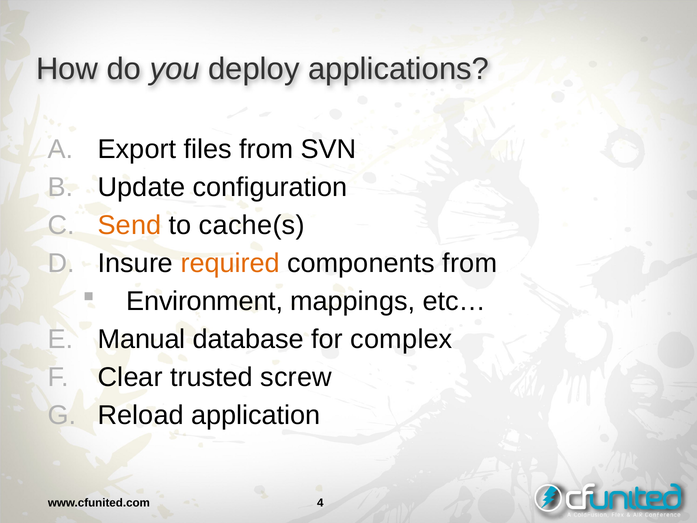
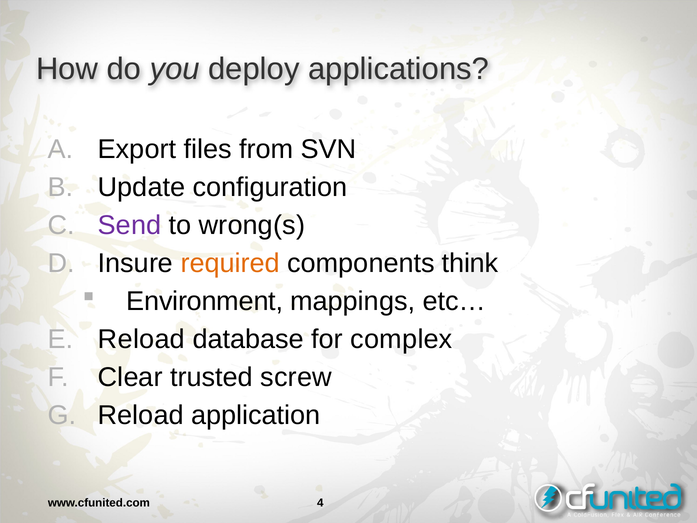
Send colour: orange -> purple
cache(s: cache(s -> wrong(s
components from: from -> think
Manual at (142, 339): Manual -> Reload
